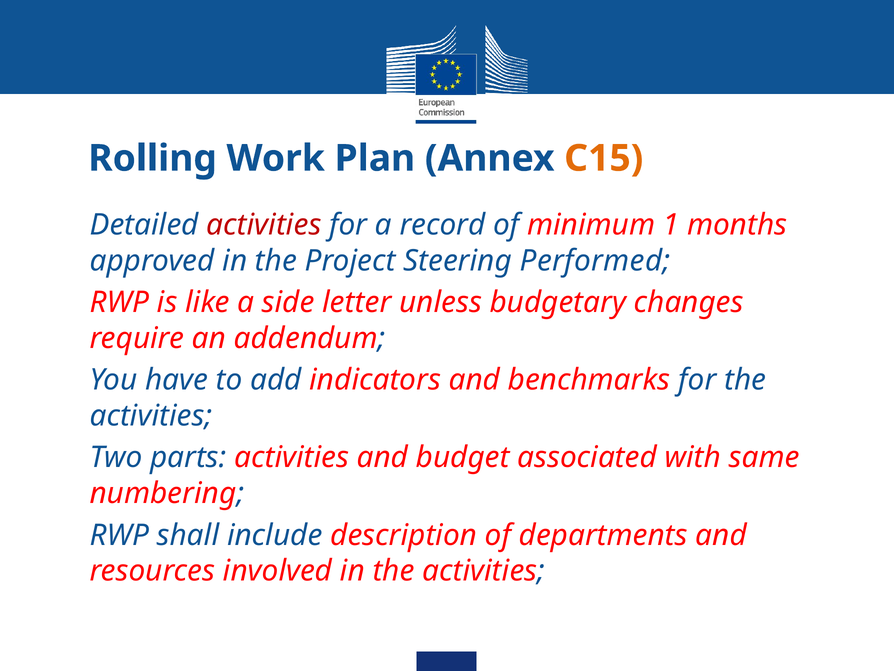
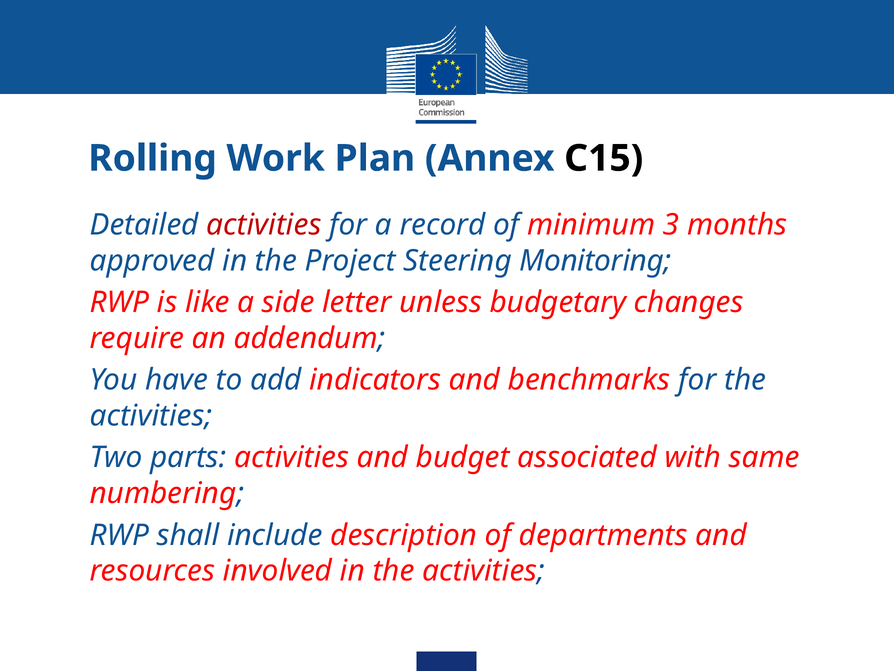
C15 colour: orange -> black
1: 1 -> 3
Performed: Performed -> Monitoring
